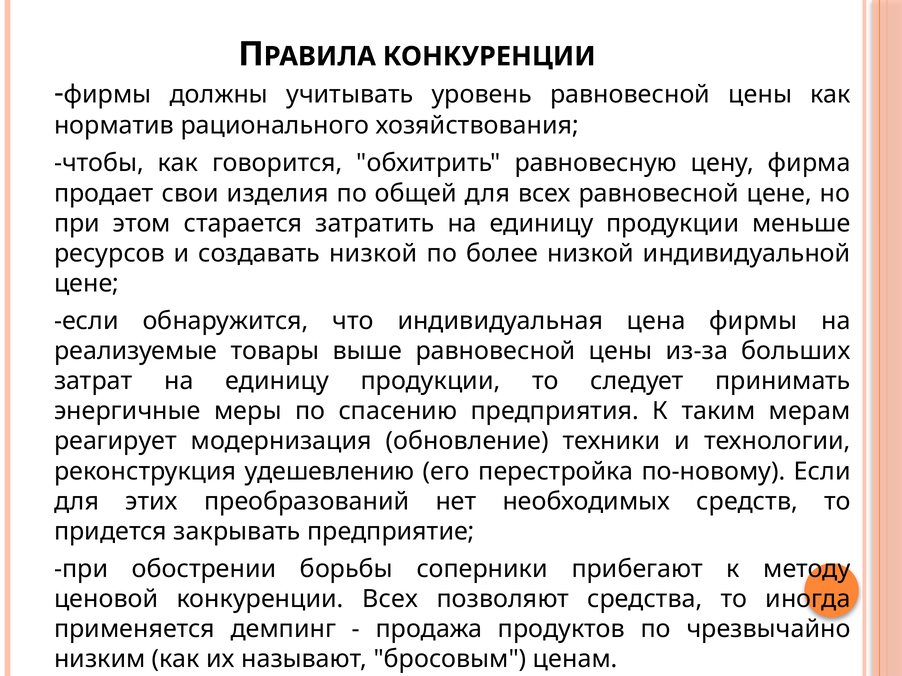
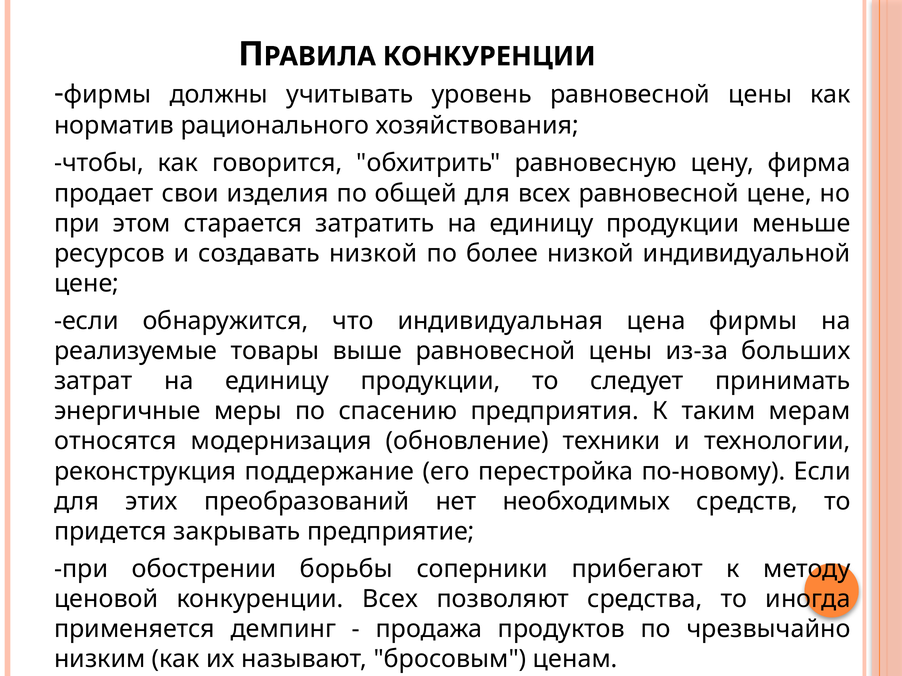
реагирует: реагирует -> относятся
удешевлению: удешевлению -> поддержание
